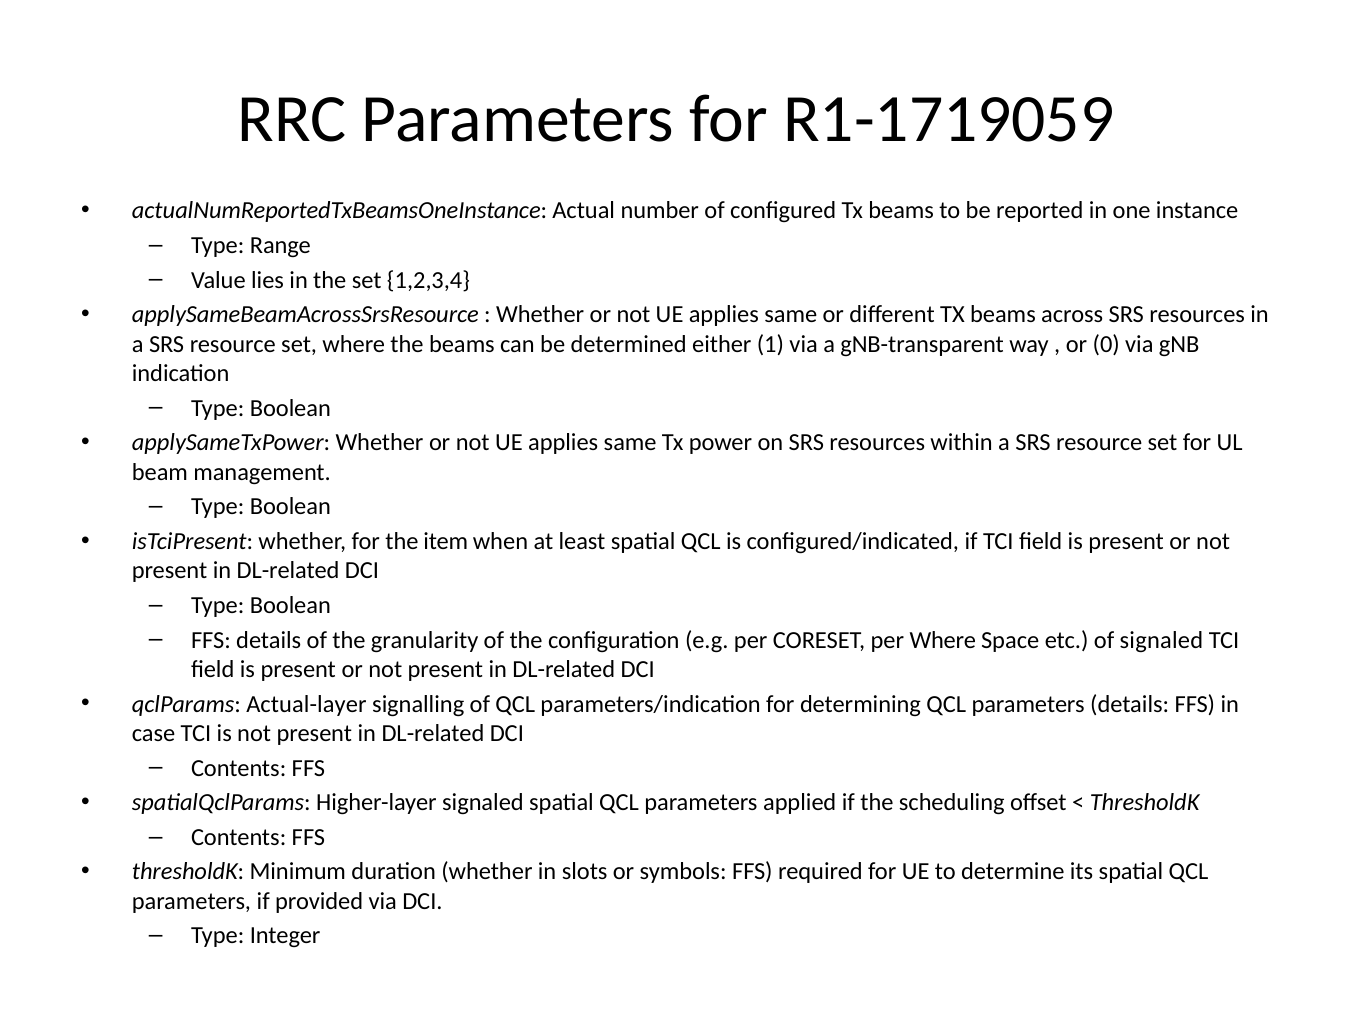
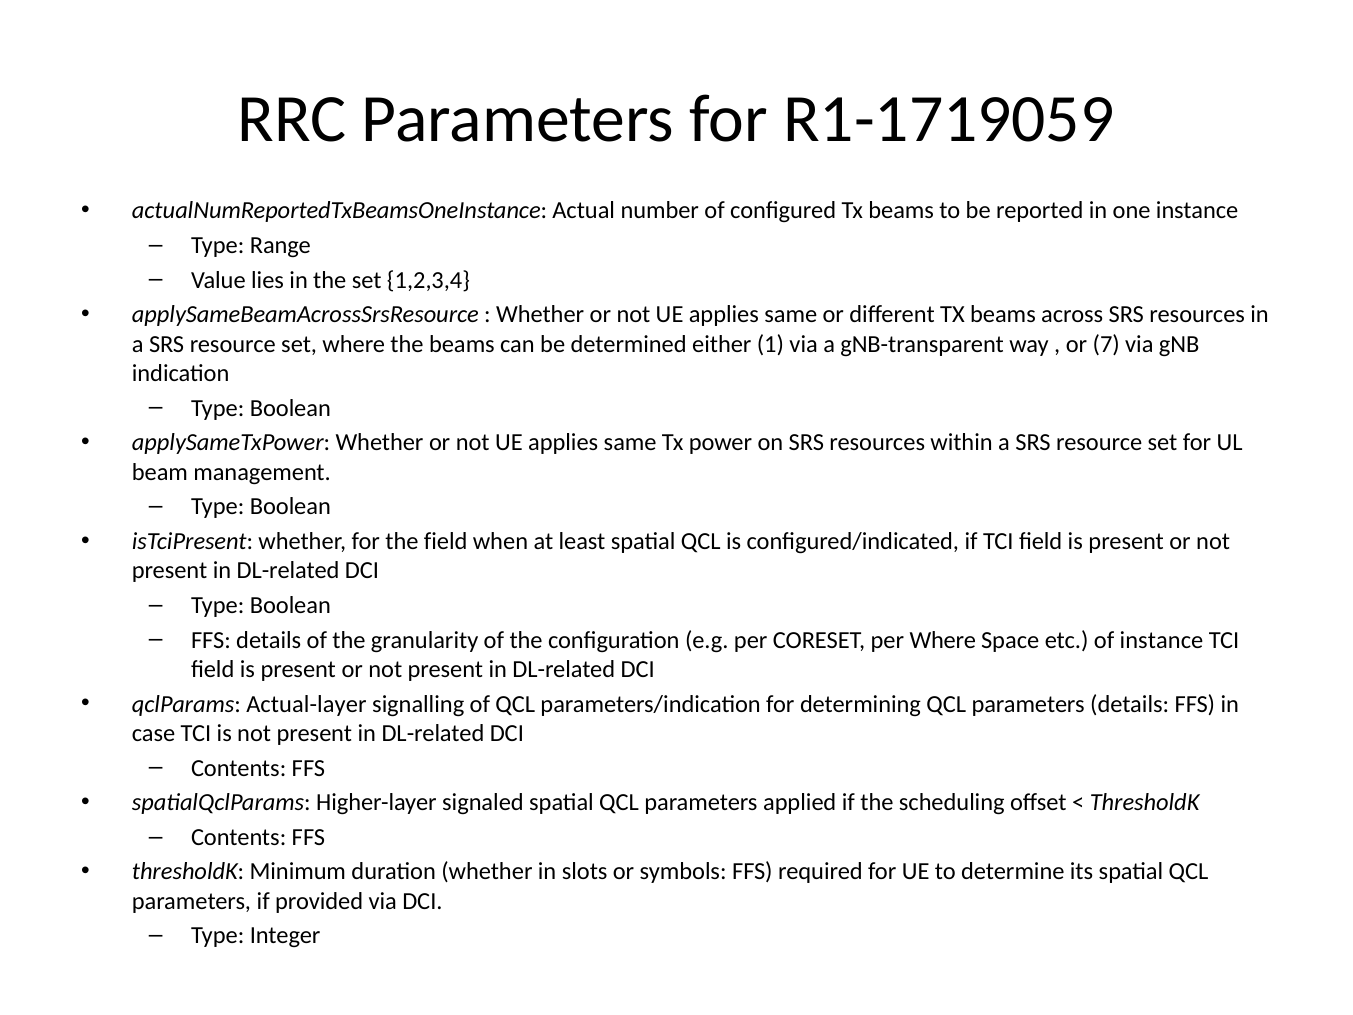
0: 0 -> 7
the item: item -> field
of signaled: signaled -> instance
